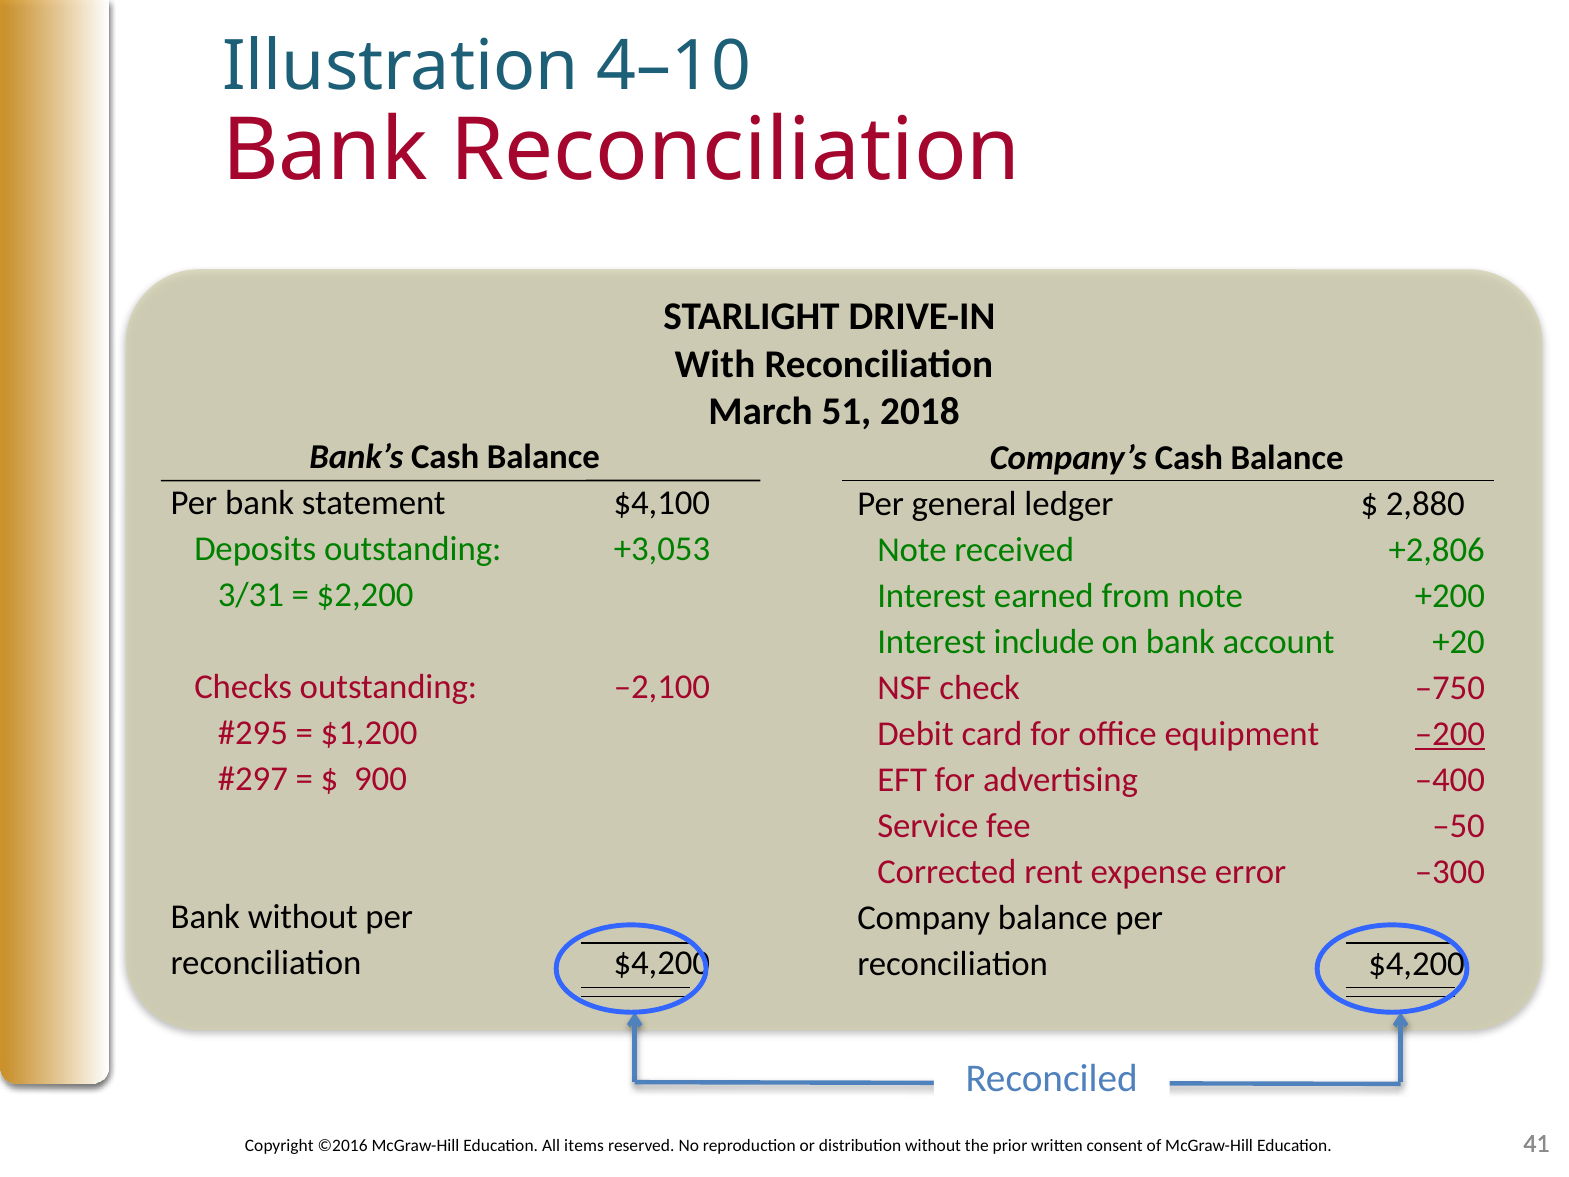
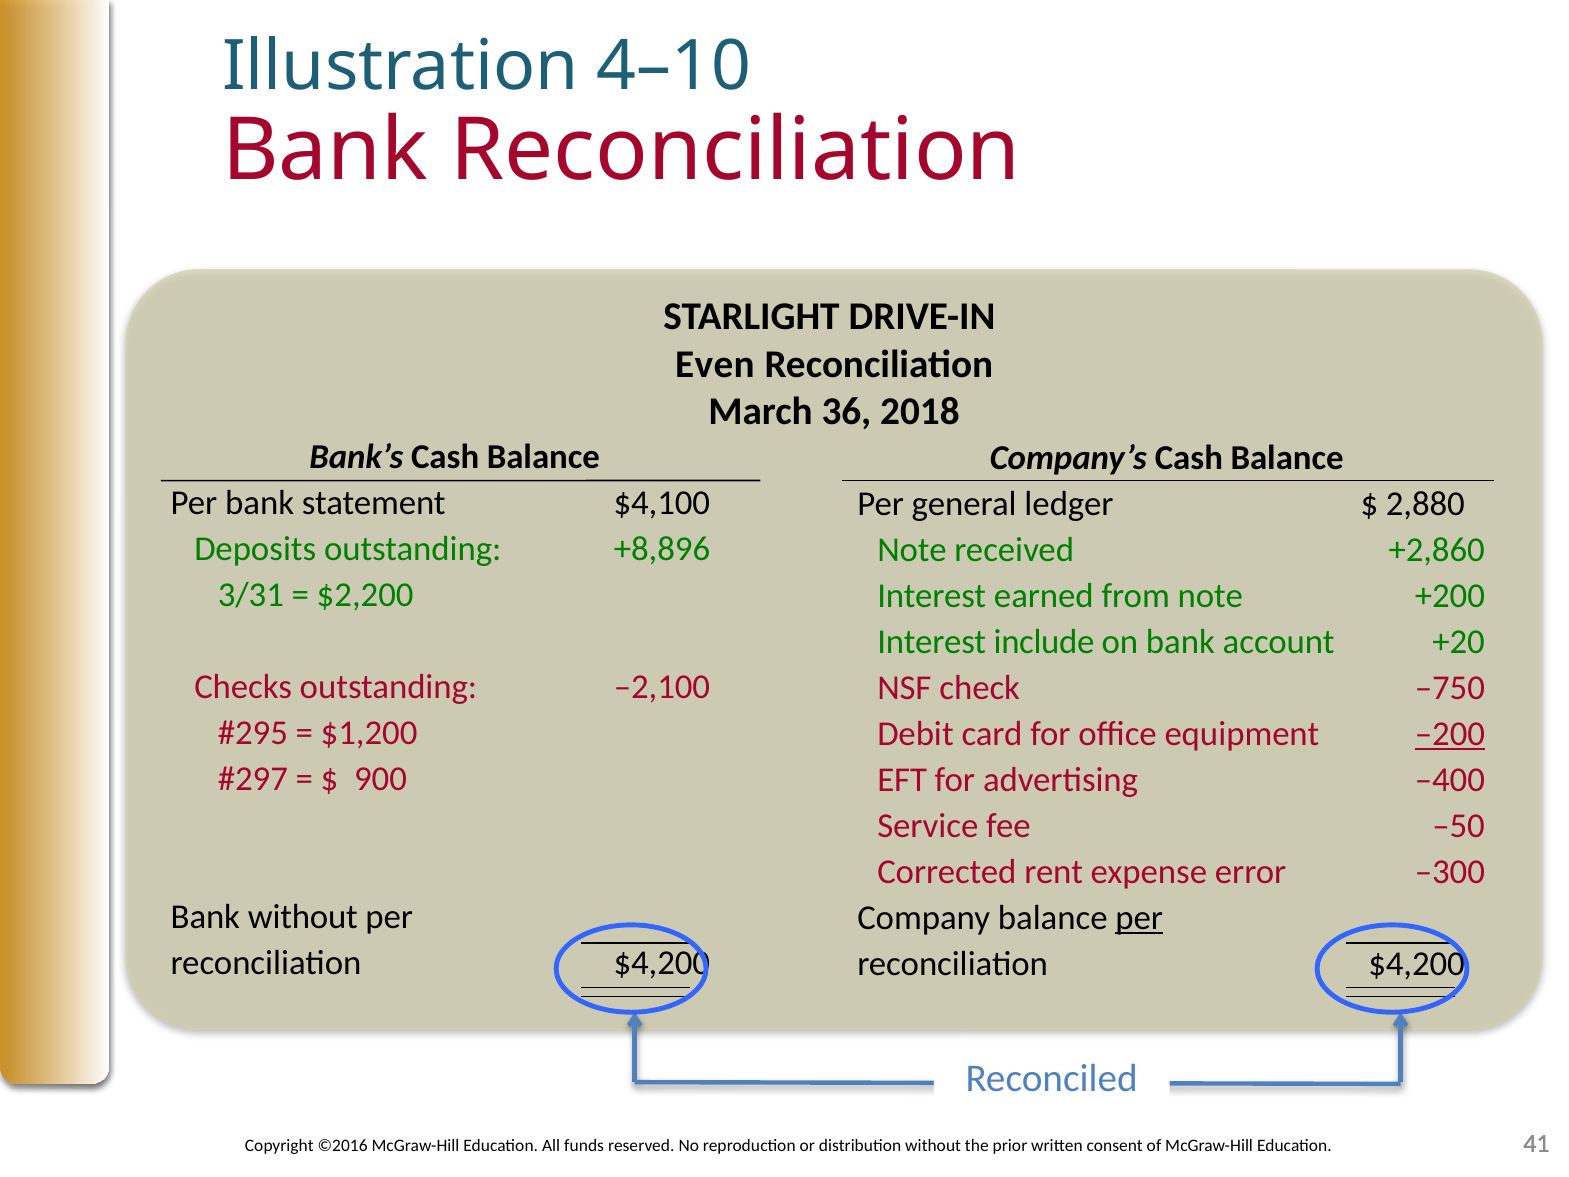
With: With -> Even
51: 51 -> 36
+3,053: +3,053 -> +8,896
+2,806: +2,806 -> +2,860
per at (1139, 918) underline: none -> present
items: items -> funds
